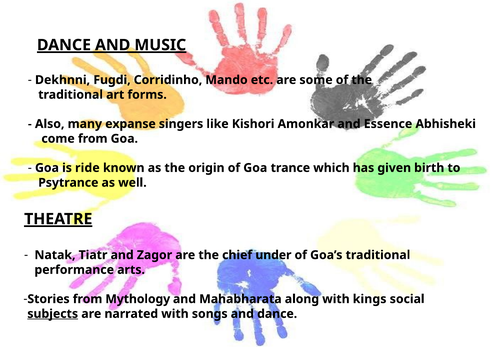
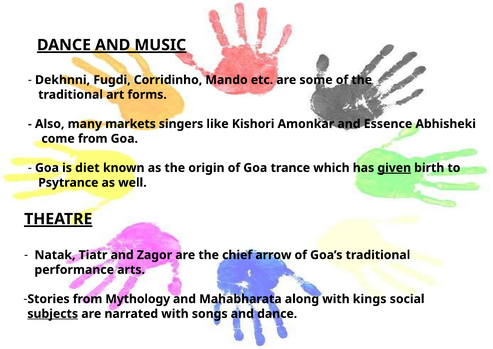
expanse: expanse -> markets
ride: ride -> diet
given underline: none -> present
under: under -> arrow
